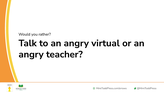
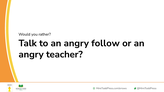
virtual: virtual -> follow
